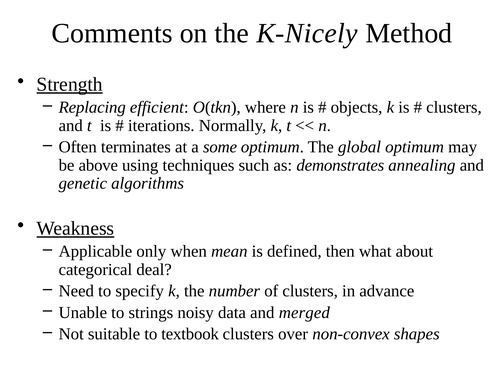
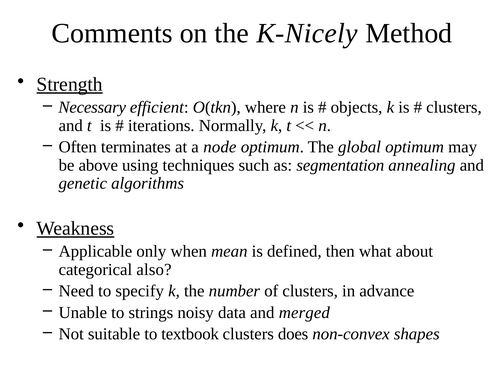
Replacing: Replacing -> Necessary
some: some -> node
demonstrates: demonstrates -> segmentation
deal: deal -> also
over: over -> does
